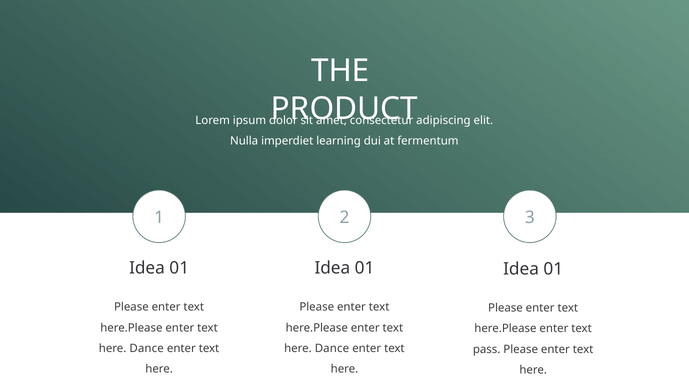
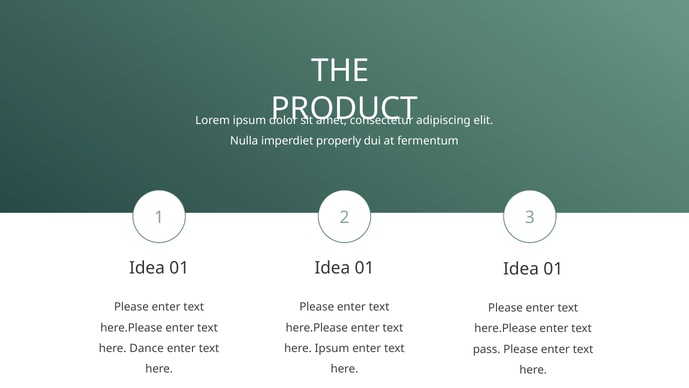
learning: learning -> properly
Dance at (332, 348): Dance -> Ipsum
